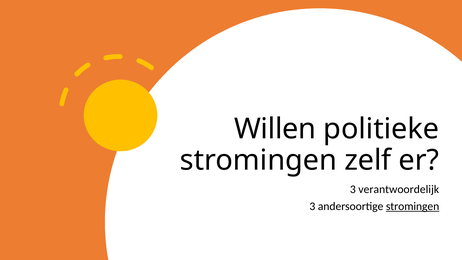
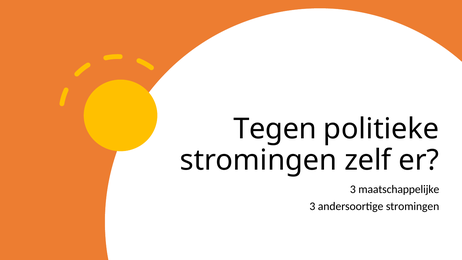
Willen: Willen -> Tegen
verantwoordelijk: verantwoordelijk -> maatschappelijke
stromingen at (413, 206) underline: present -> none
